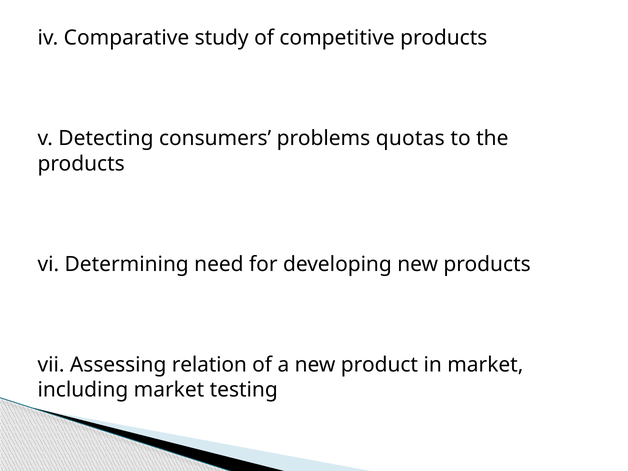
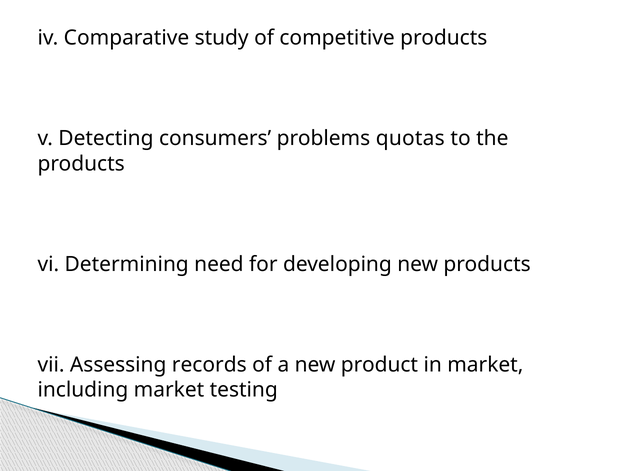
relation: relation -> records
